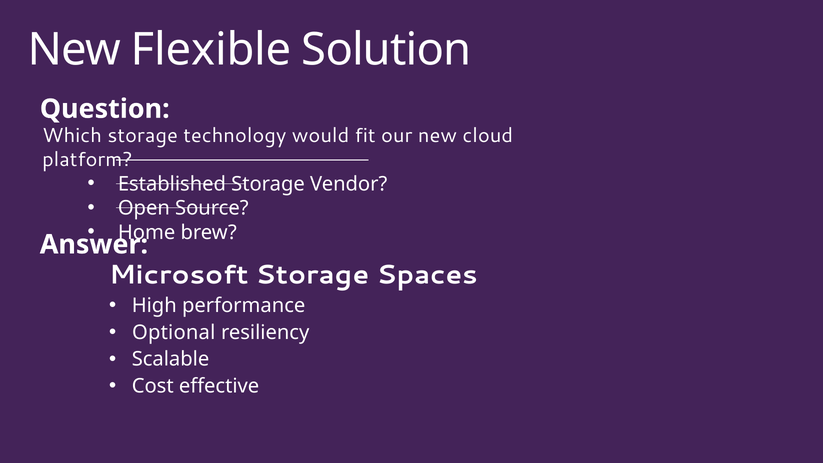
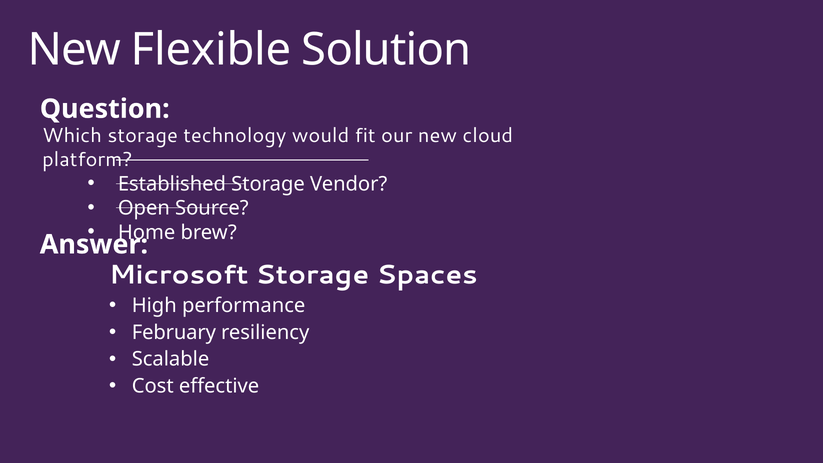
Optional: Optional -> February
